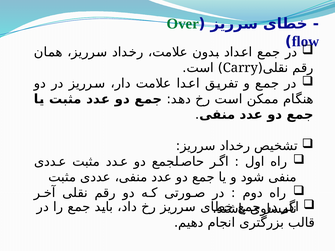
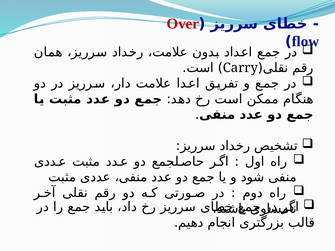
Over colour: green -> red
